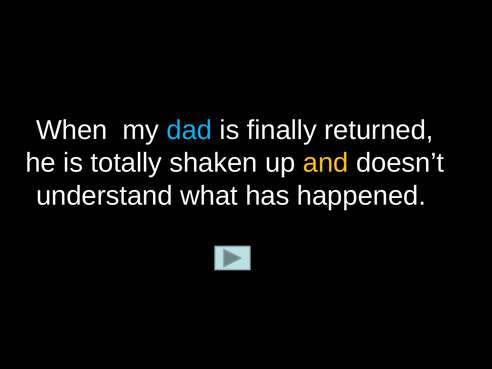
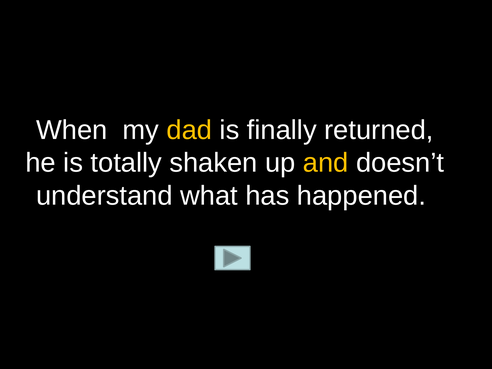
dad colour: light blue -> yellow
